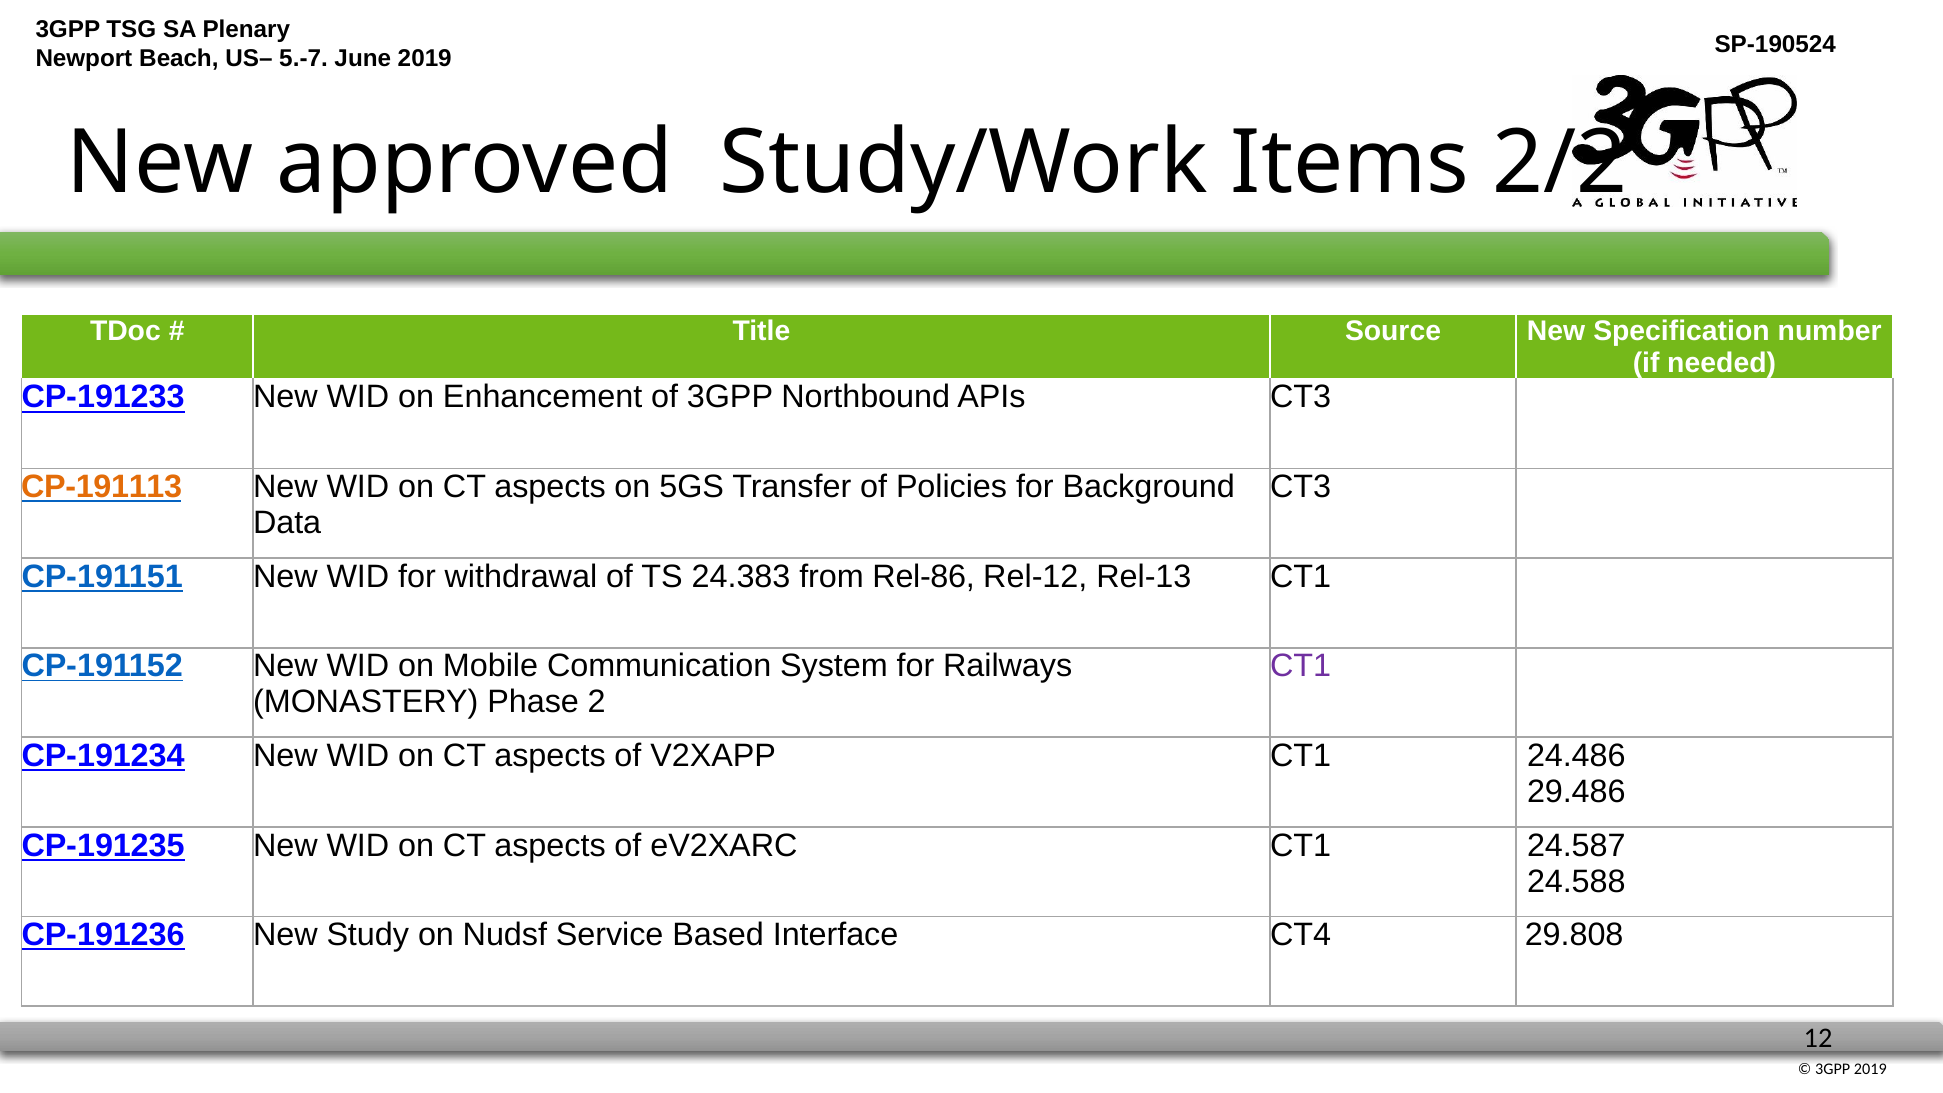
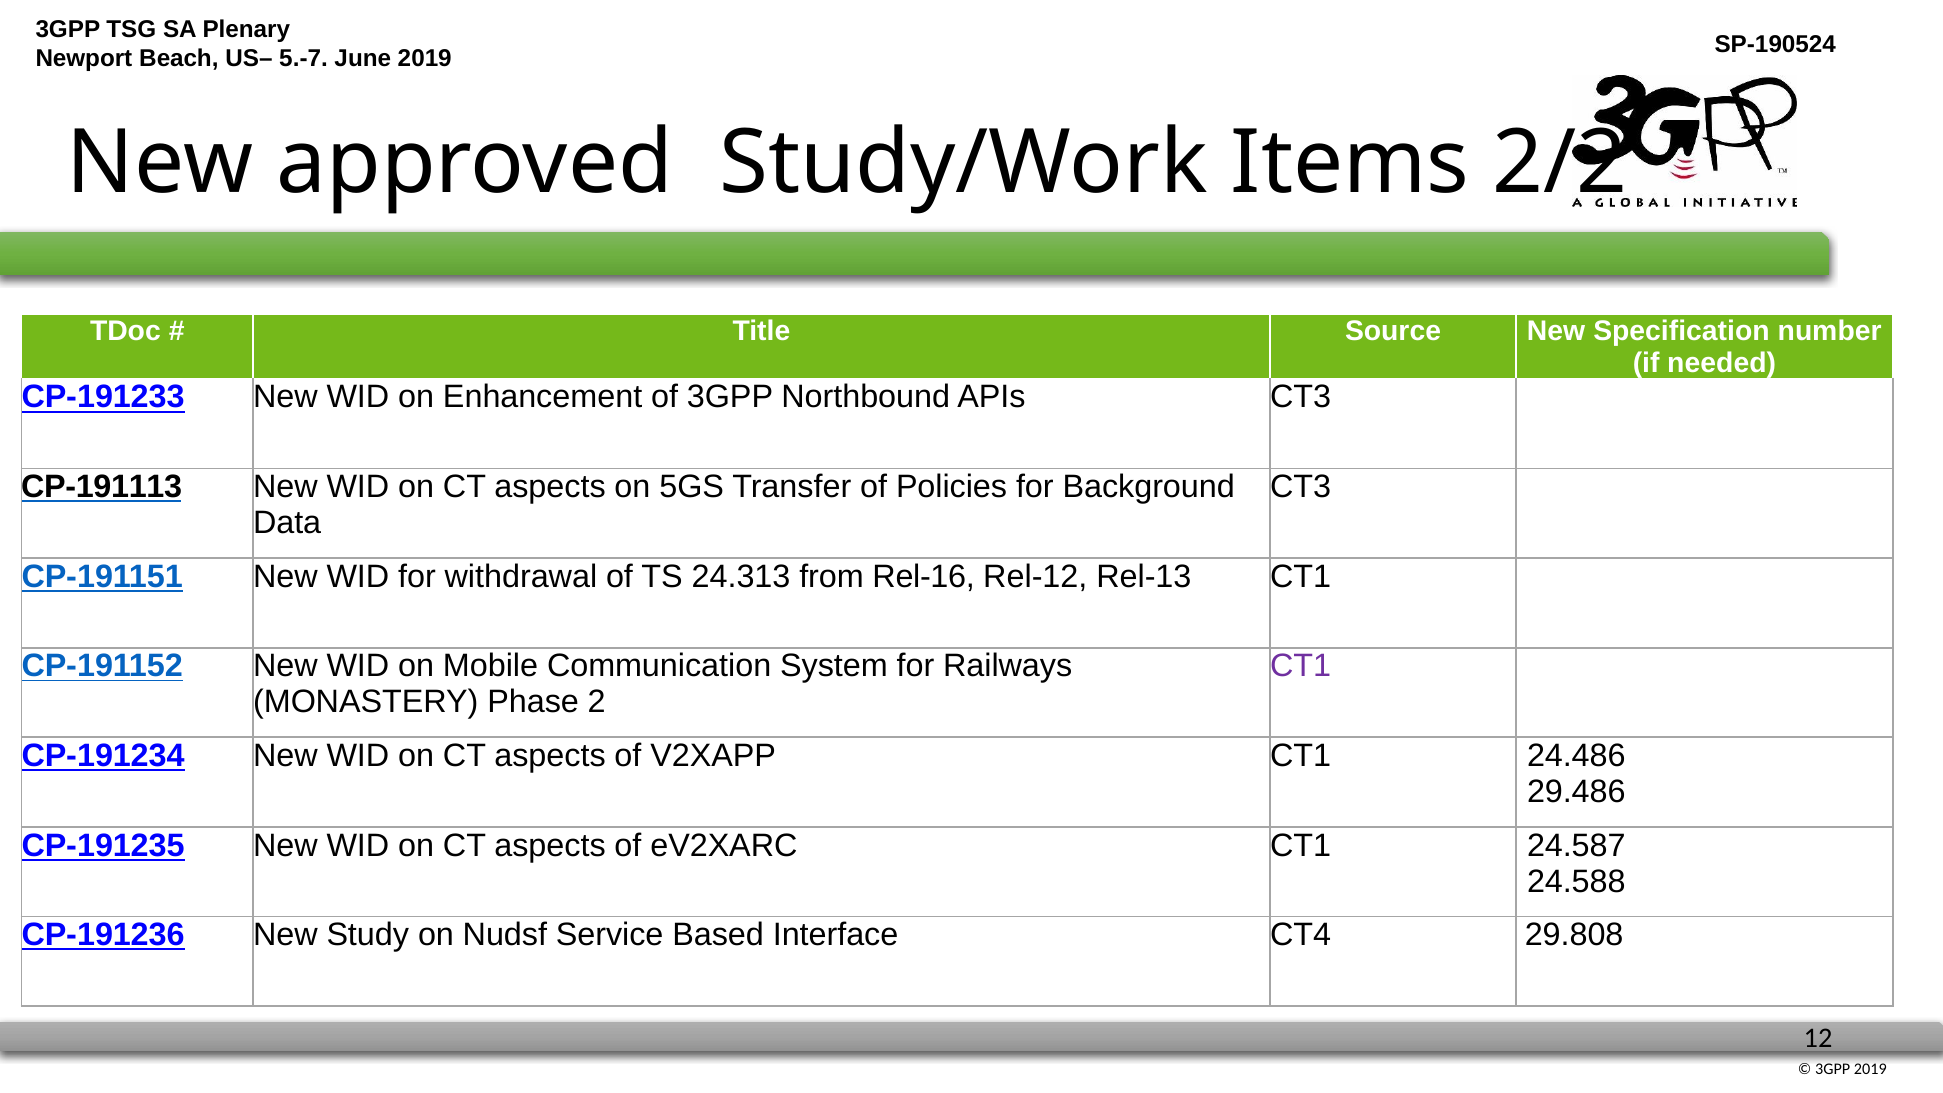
CP-191113 colour: orange -> black
24.383: 24.383 -> 24.313
Rel-86: Rel-86 -> Rel-16
